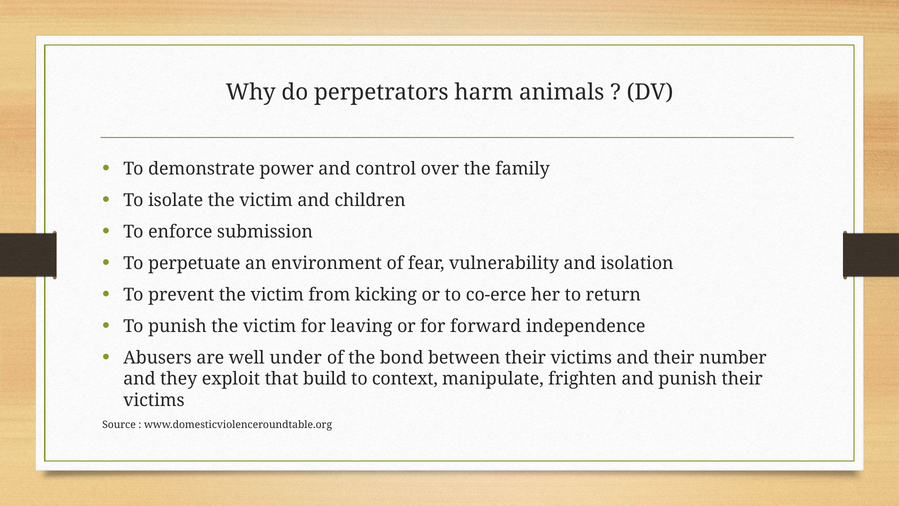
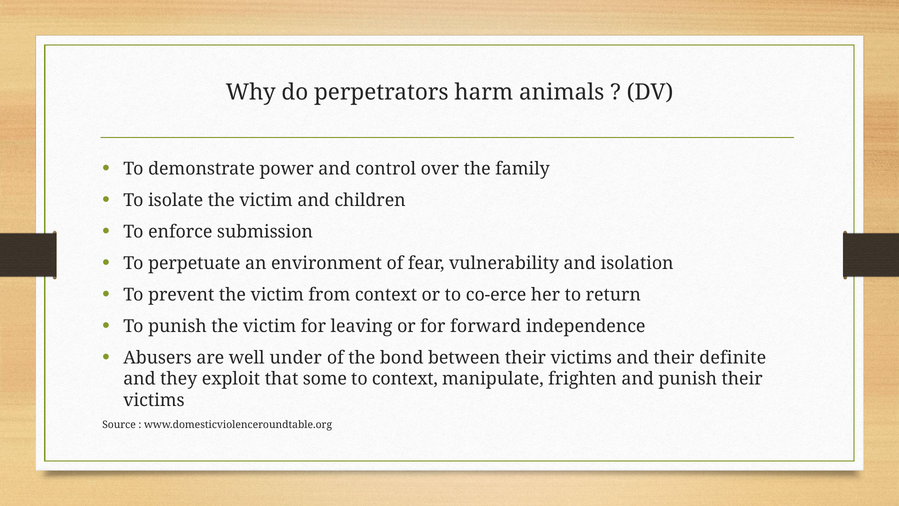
from kicking: kicking -> context
number: number -> definite
build: build -> some
